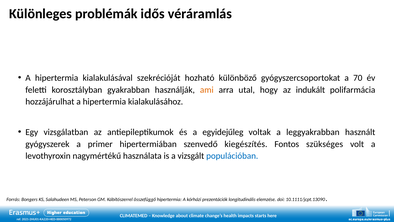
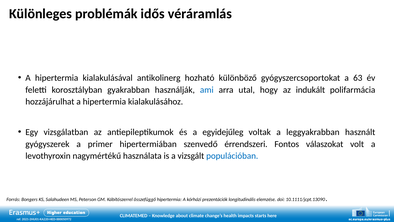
szekrécióját: szekrécióját -> antikolinerg
70: 70 -> 63
ami colour: orange -> blue
kiegészítés: kiegészítés -> érrendszeri
szükséges: szükséges -> válaszokat
